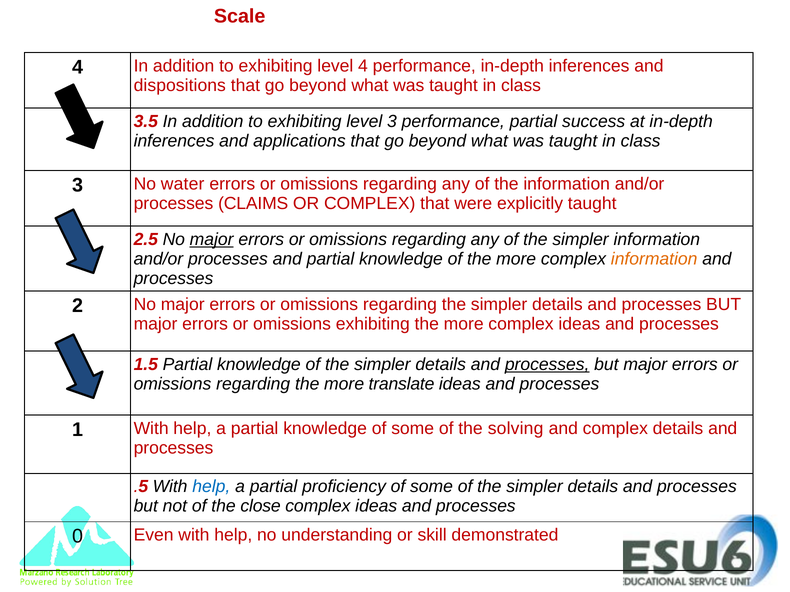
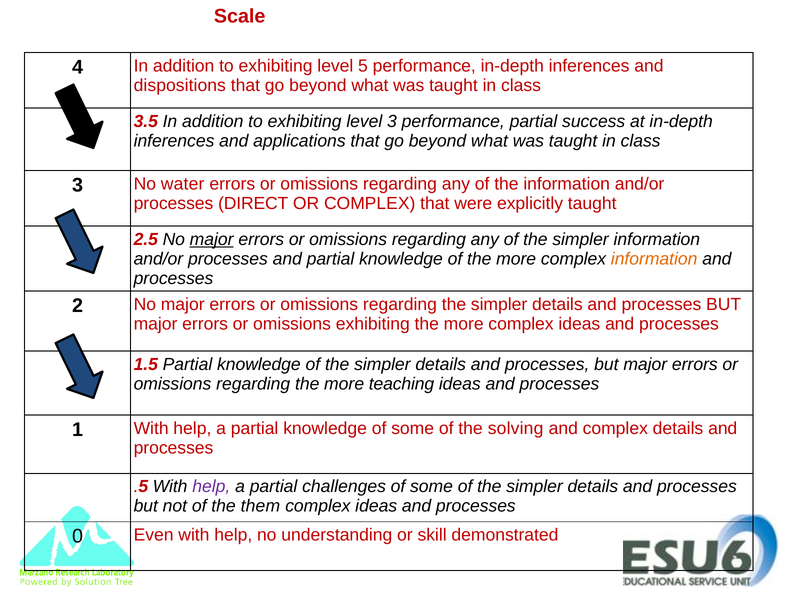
level 4: 4 -> 5
CLAIMS: CLAIMS -> DIRECT
processes at (547, 365) underline: present -> none
translate: translate -> teaching
help at (211, 487) colour: blue -> purple
proficiency: proficiency -> challenges
close: close -> them
